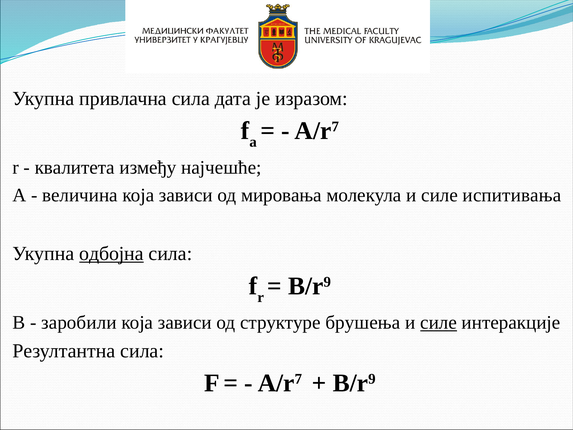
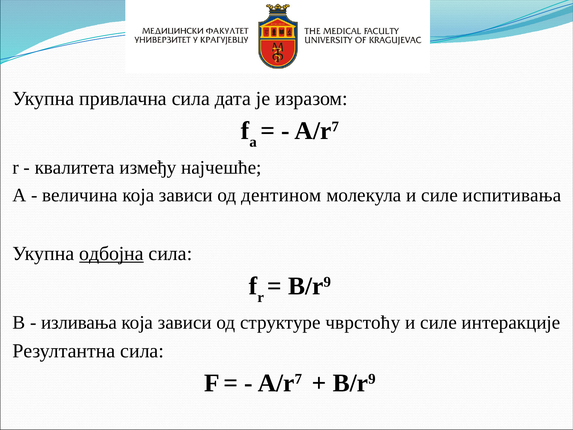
мировања: мировања -> дентином
заробили: заробили -> изливања
брушења: брушења -> чврстоћу
силе at (439, 322) underline: present -> none
